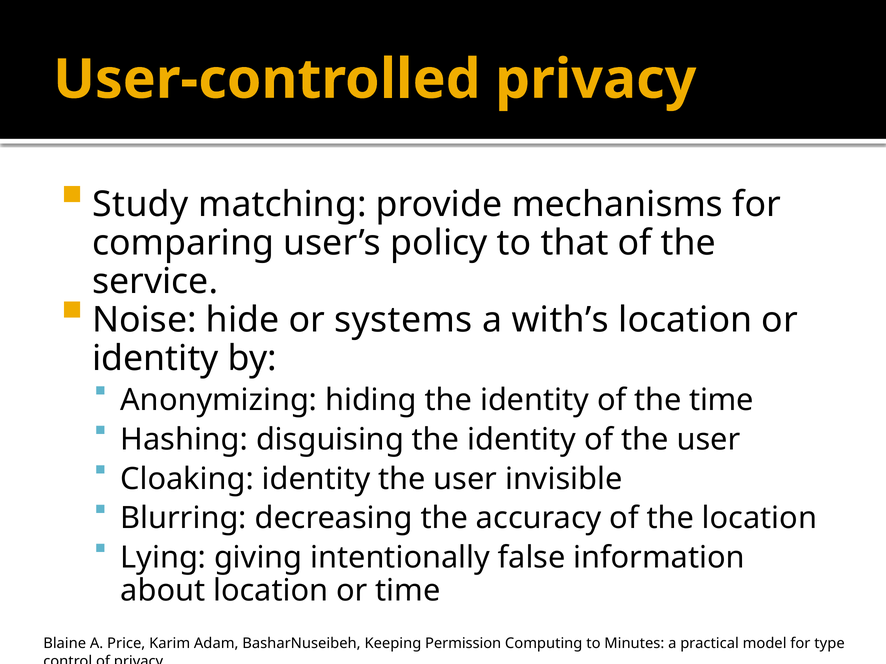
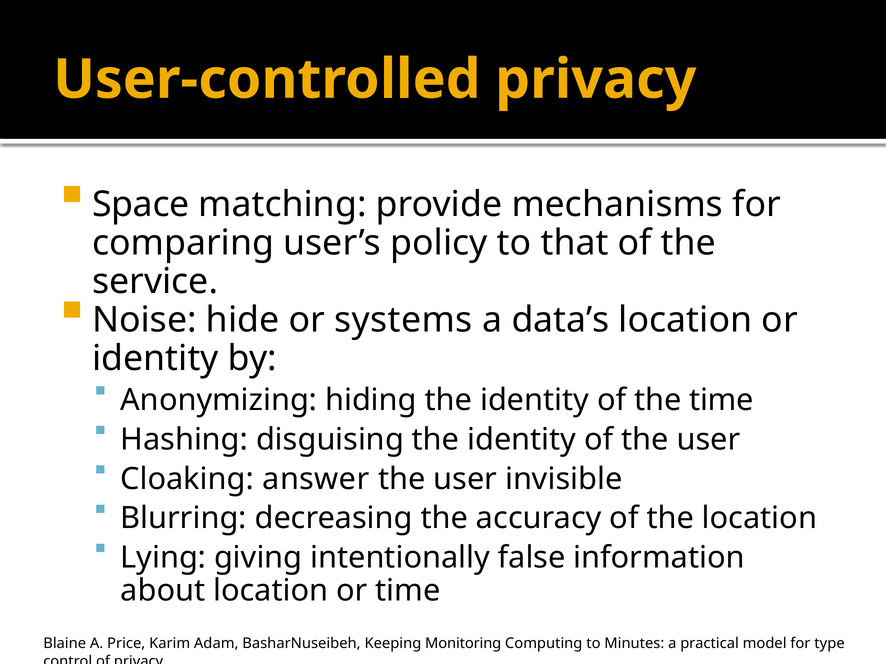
Study: Study -> Space
with’s: with’s -> data’s
Cloaking identity: identity -> answer
Permission: Permission -> Monitoring
